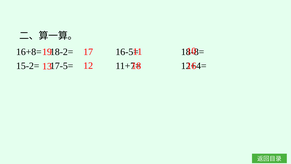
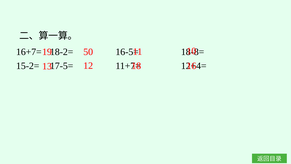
16+8=: 16+8= -> 16+7=
17: 17 -> 50
